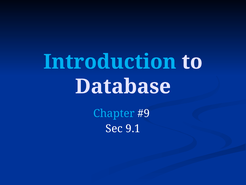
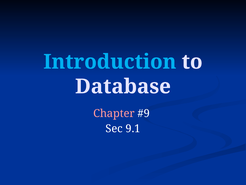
Chapter colour: light blue -> pink
